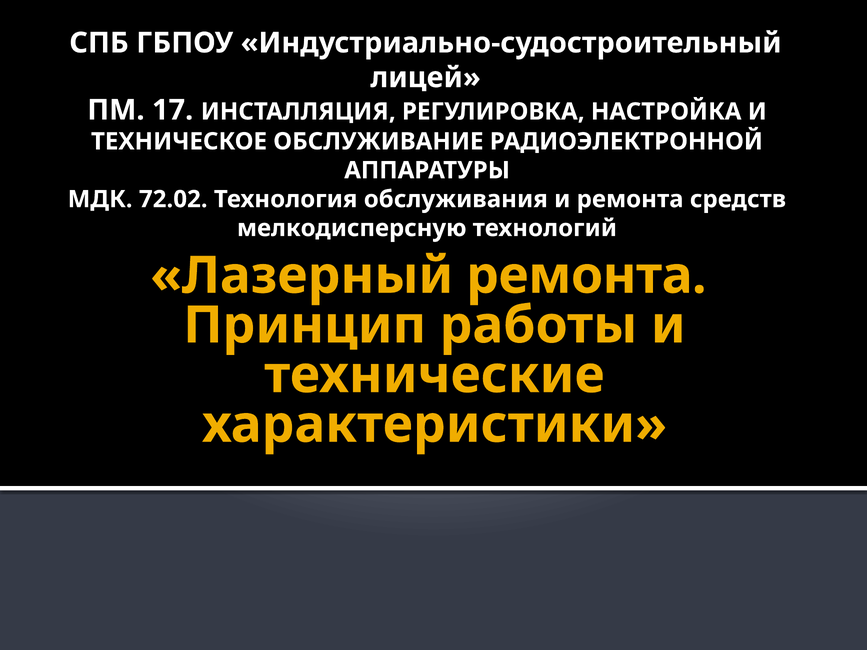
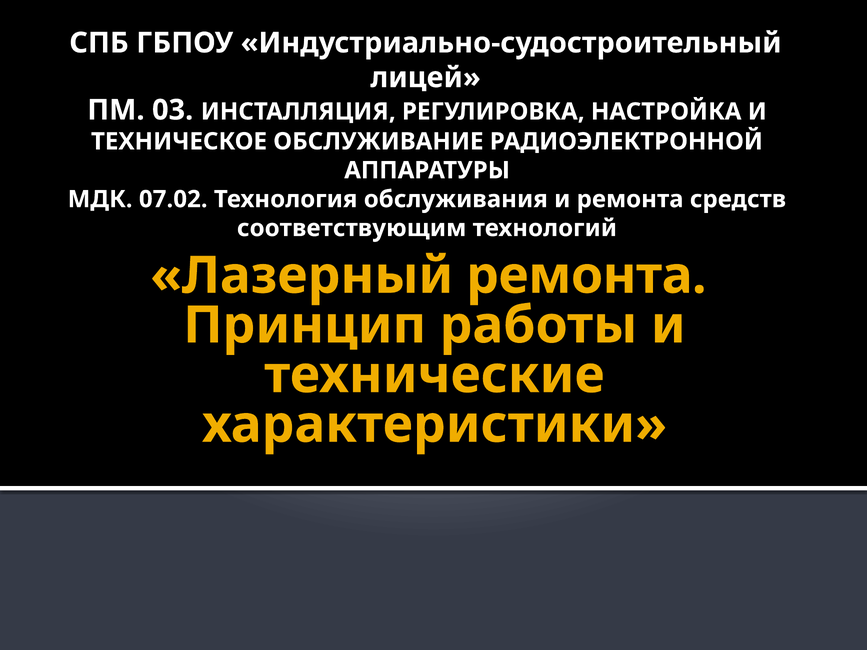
17: 17 -> 03
72.02: 72.02 -> 07.02
мелкодисперсную: мелкодисперсную -> соответствующим
